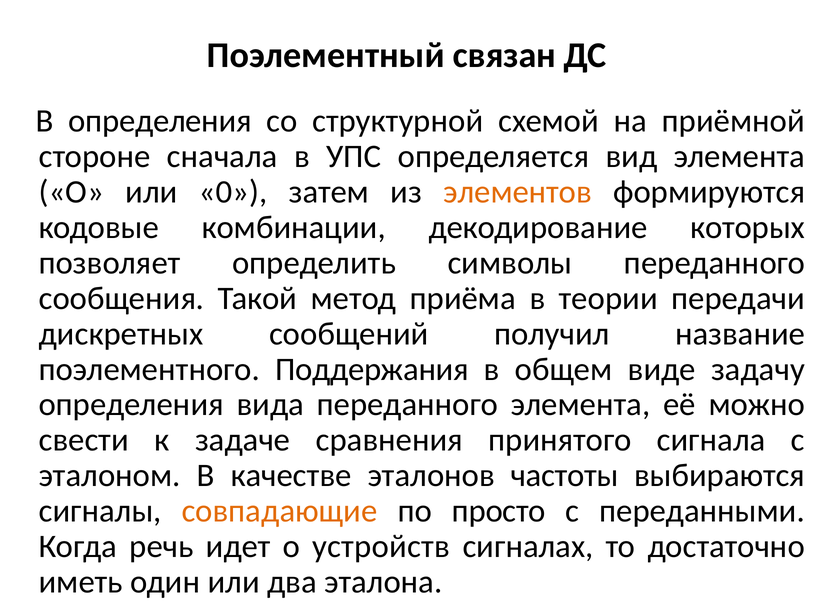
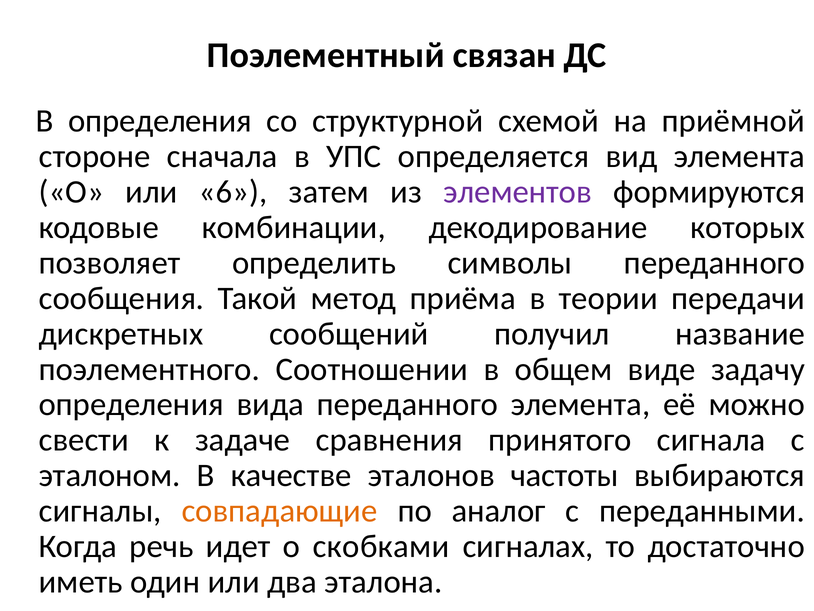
0: 0 -> 6
элементов colour: orange -> purple
Поддержания: Поддержания -> Соотношении
просто: просто -> аналог
устройств: устройств -> скобками
